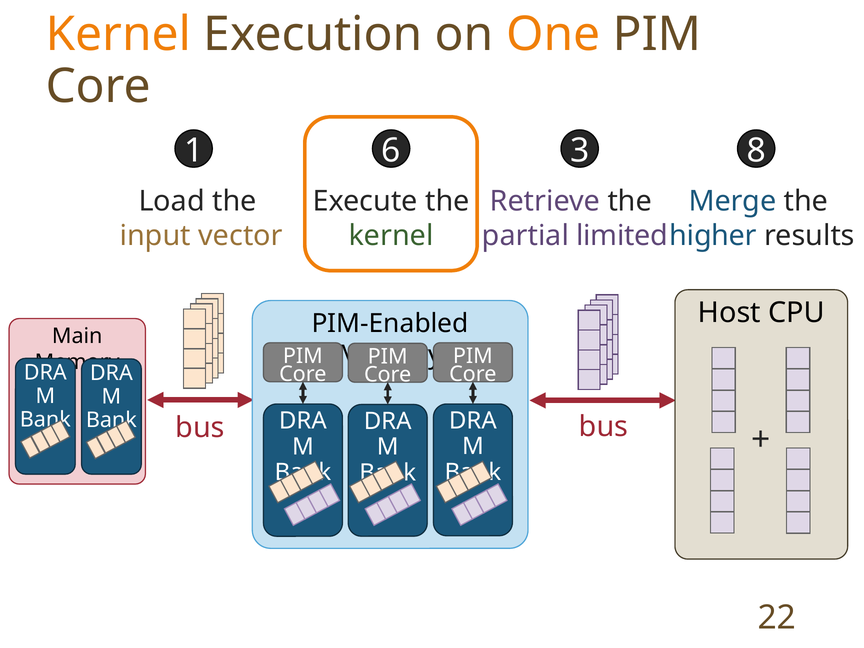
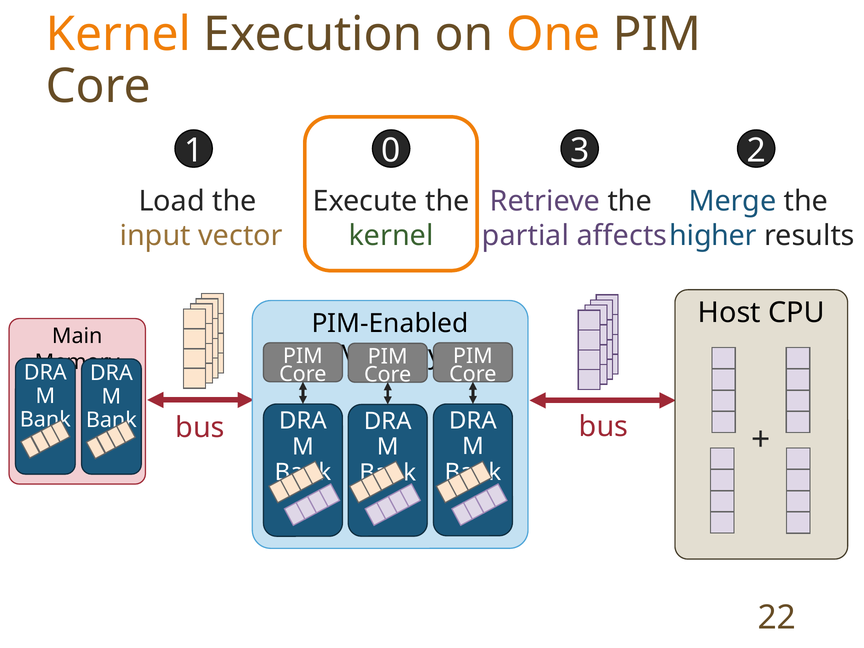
6: 6 -> 0
8: 8 -> 2
limited: limited -> affects
